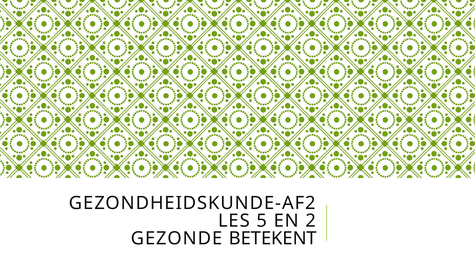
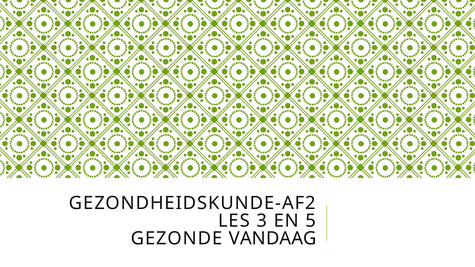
5: 5 -> 3
2: 2 -> 5
BETEKENT: BETEKENT -> VANDAAG
